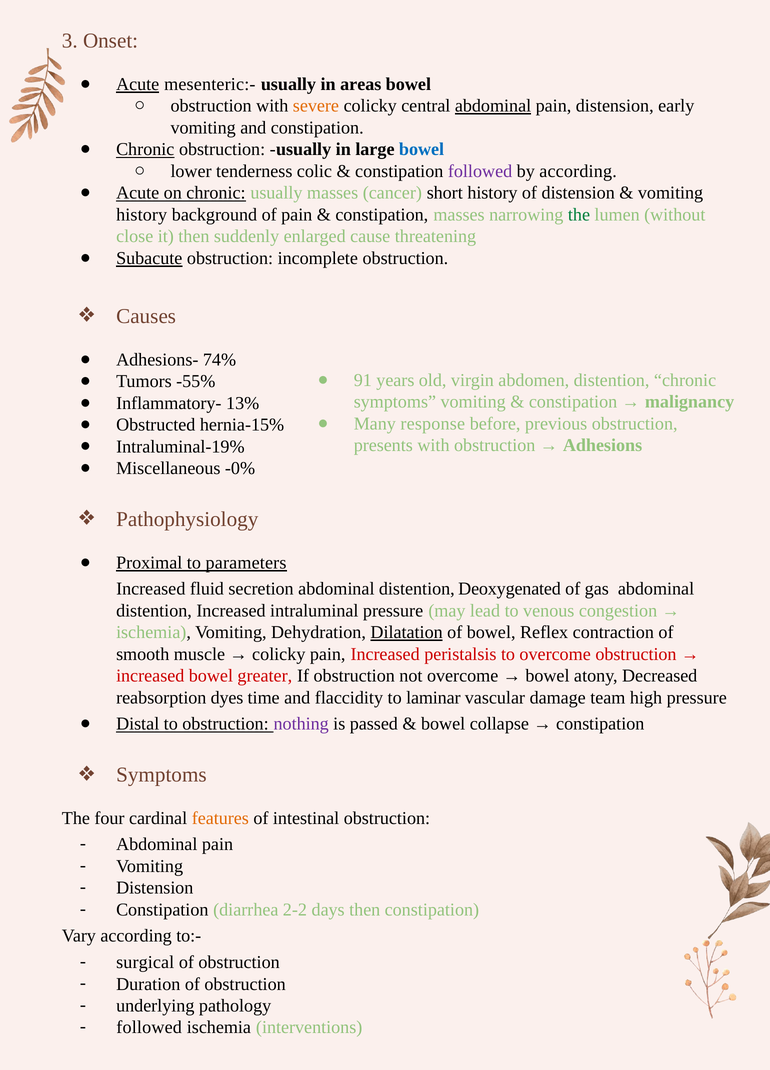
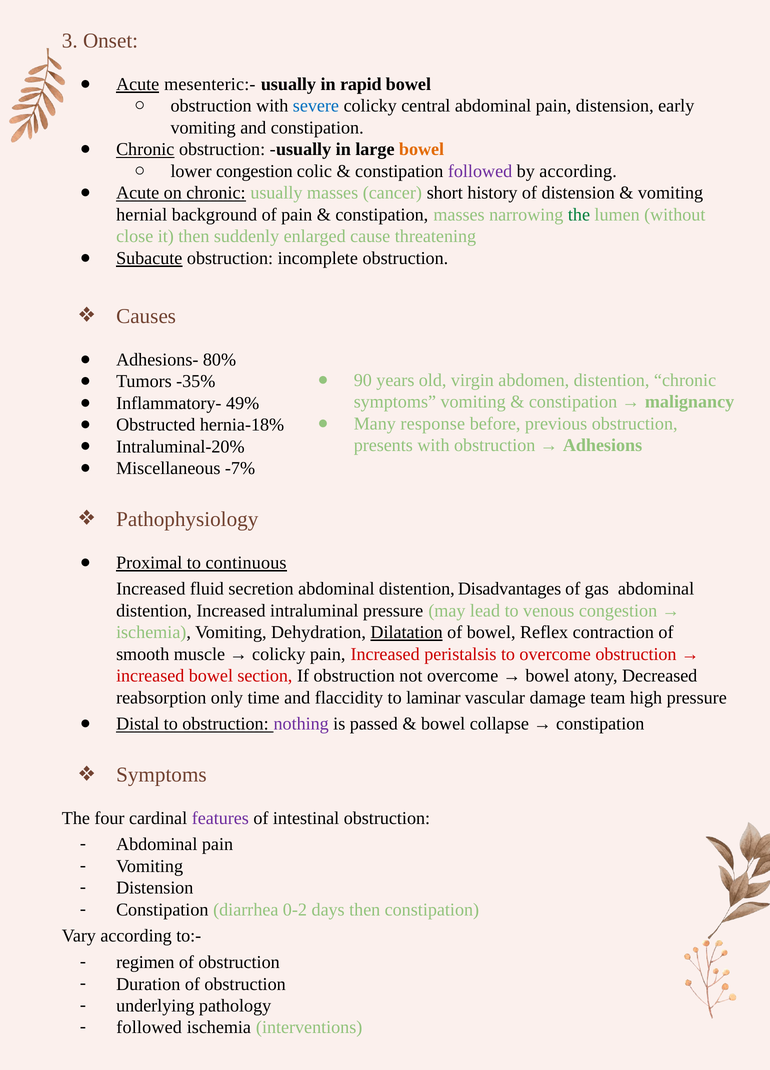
areas: areas -> rapid
severe colour: orange -> blue
abdominal at (493, 106) underline: present -> none
bowel at (422, 149) colour: blue -> orange
lower tenderness: tenderness -> congestion
history at (142, 215): history -> hernial
74%: 74% -> 80%
91: 91 -> 90
-55%: -55% -> -35%
13%: 13% -> 49%
hernia-15%: hernia-15% -> hernia-18%
Intraluminal-19%: Intraluminal-19% -> Intraluminal-20%
-0%: -0% -> -7%
parameters: parameters -> continuous
Deoxygenated: Deoxygenated -> Disadvantages
greater: greater -> section
dyes: dyes -> only
features colour: orange -> purple
2-2: 2-2 -> 0-2
surgical: surgical -> regimen
